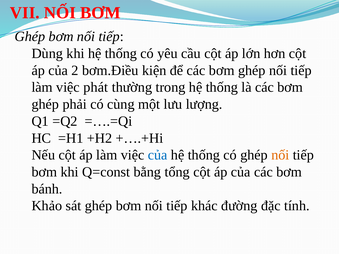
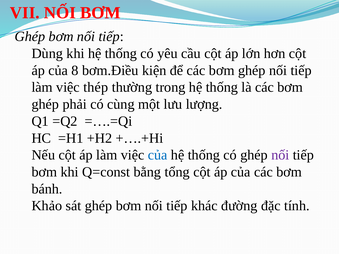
2: 2 -> 8
phát: phát -> thép
nối at (280, 155) colour: orange -> purple
